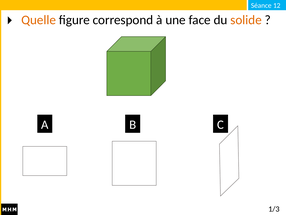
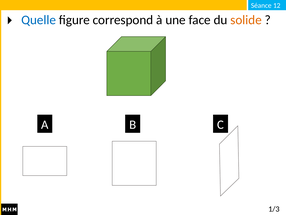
Quelle colour: orange -> blue
